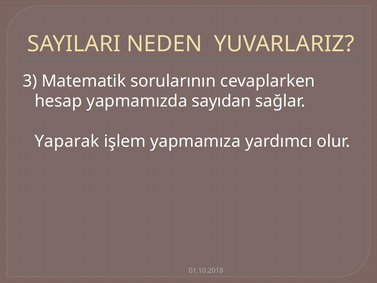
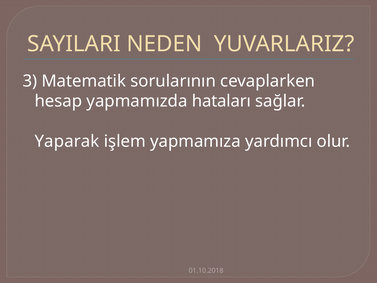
sayıdan: sayıdan -> hataları
